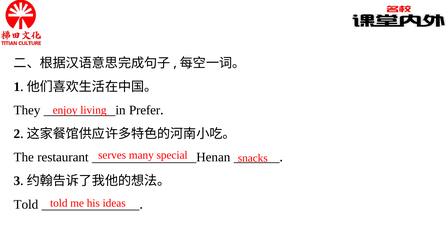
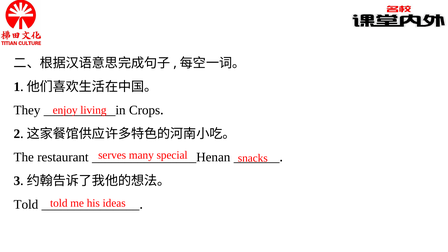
Prefer: Prefer -> Crops
